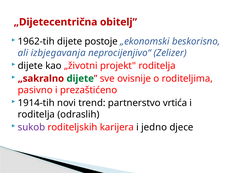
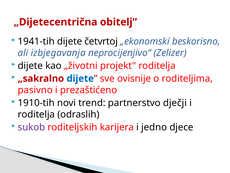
1962-tih: 1962-tih -> 1941-tih
postoje: postoje -> četvrtoj
dijete at (80, 78) colour: green -> blue
1914-tih: 1914-tih -> 1910-tih
vrtića: vrtića -> dječji
